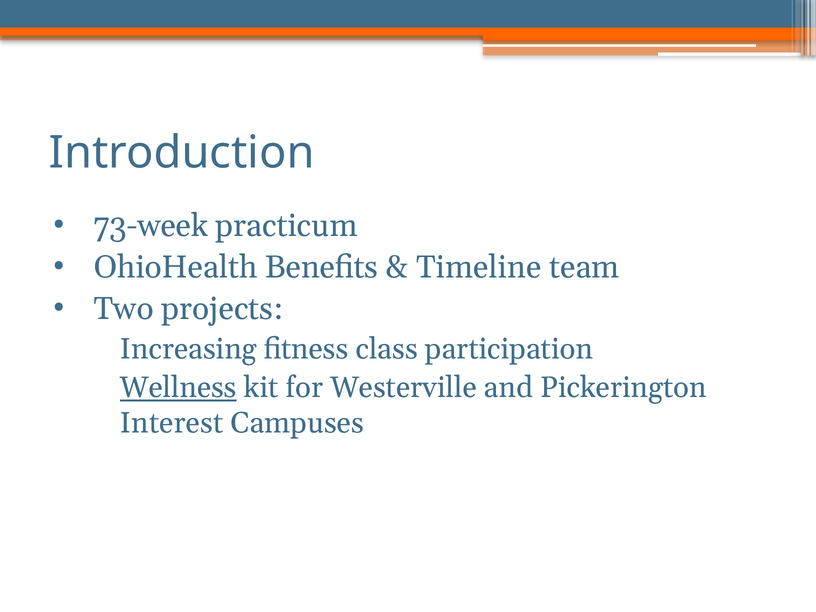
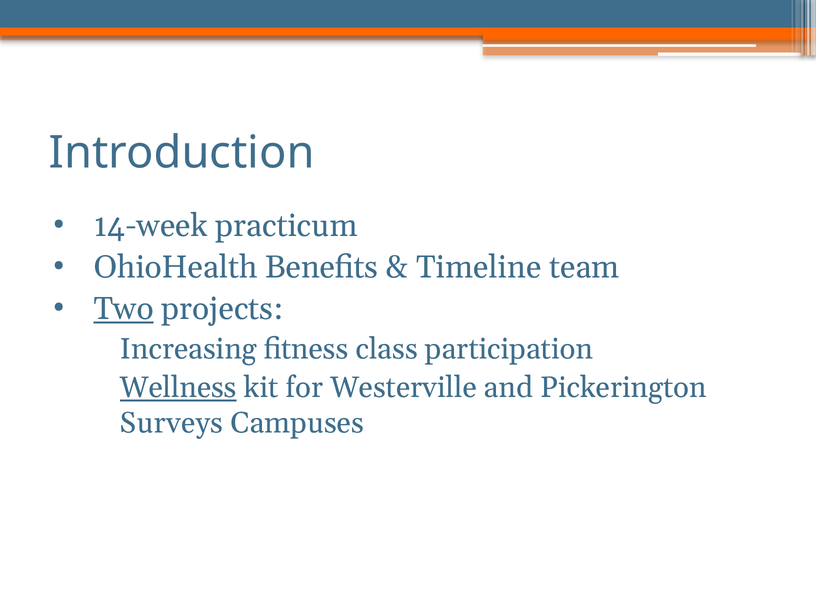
73-week: 73-week -> 14-week
Two underline: none -> present
Interest: Interest -> Surveys
